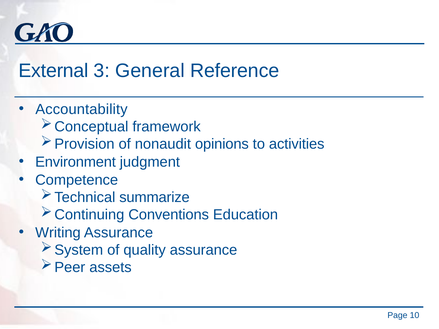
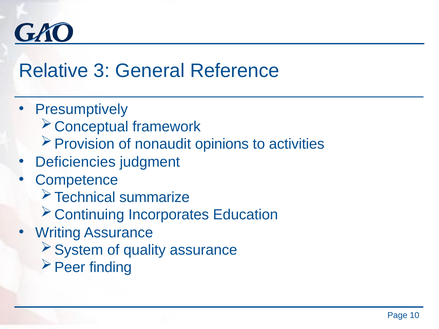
External: External -> Relative
Accountability: Accountability -> Presumptively
Environment: Environment -> Deficiencies
Conventions: Conventions -> Incorporates
assets: assets -> finding
